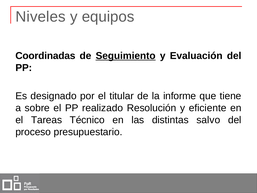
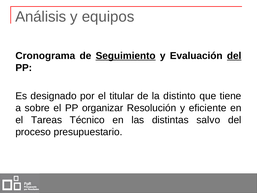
Niveles: Niveles -> Análisis
Coordinadas: Coordinadas -> Cronograma
del at (234, 56) underline: none -> present
informe: informe -> distinto
realizado: realizado -> organizar
